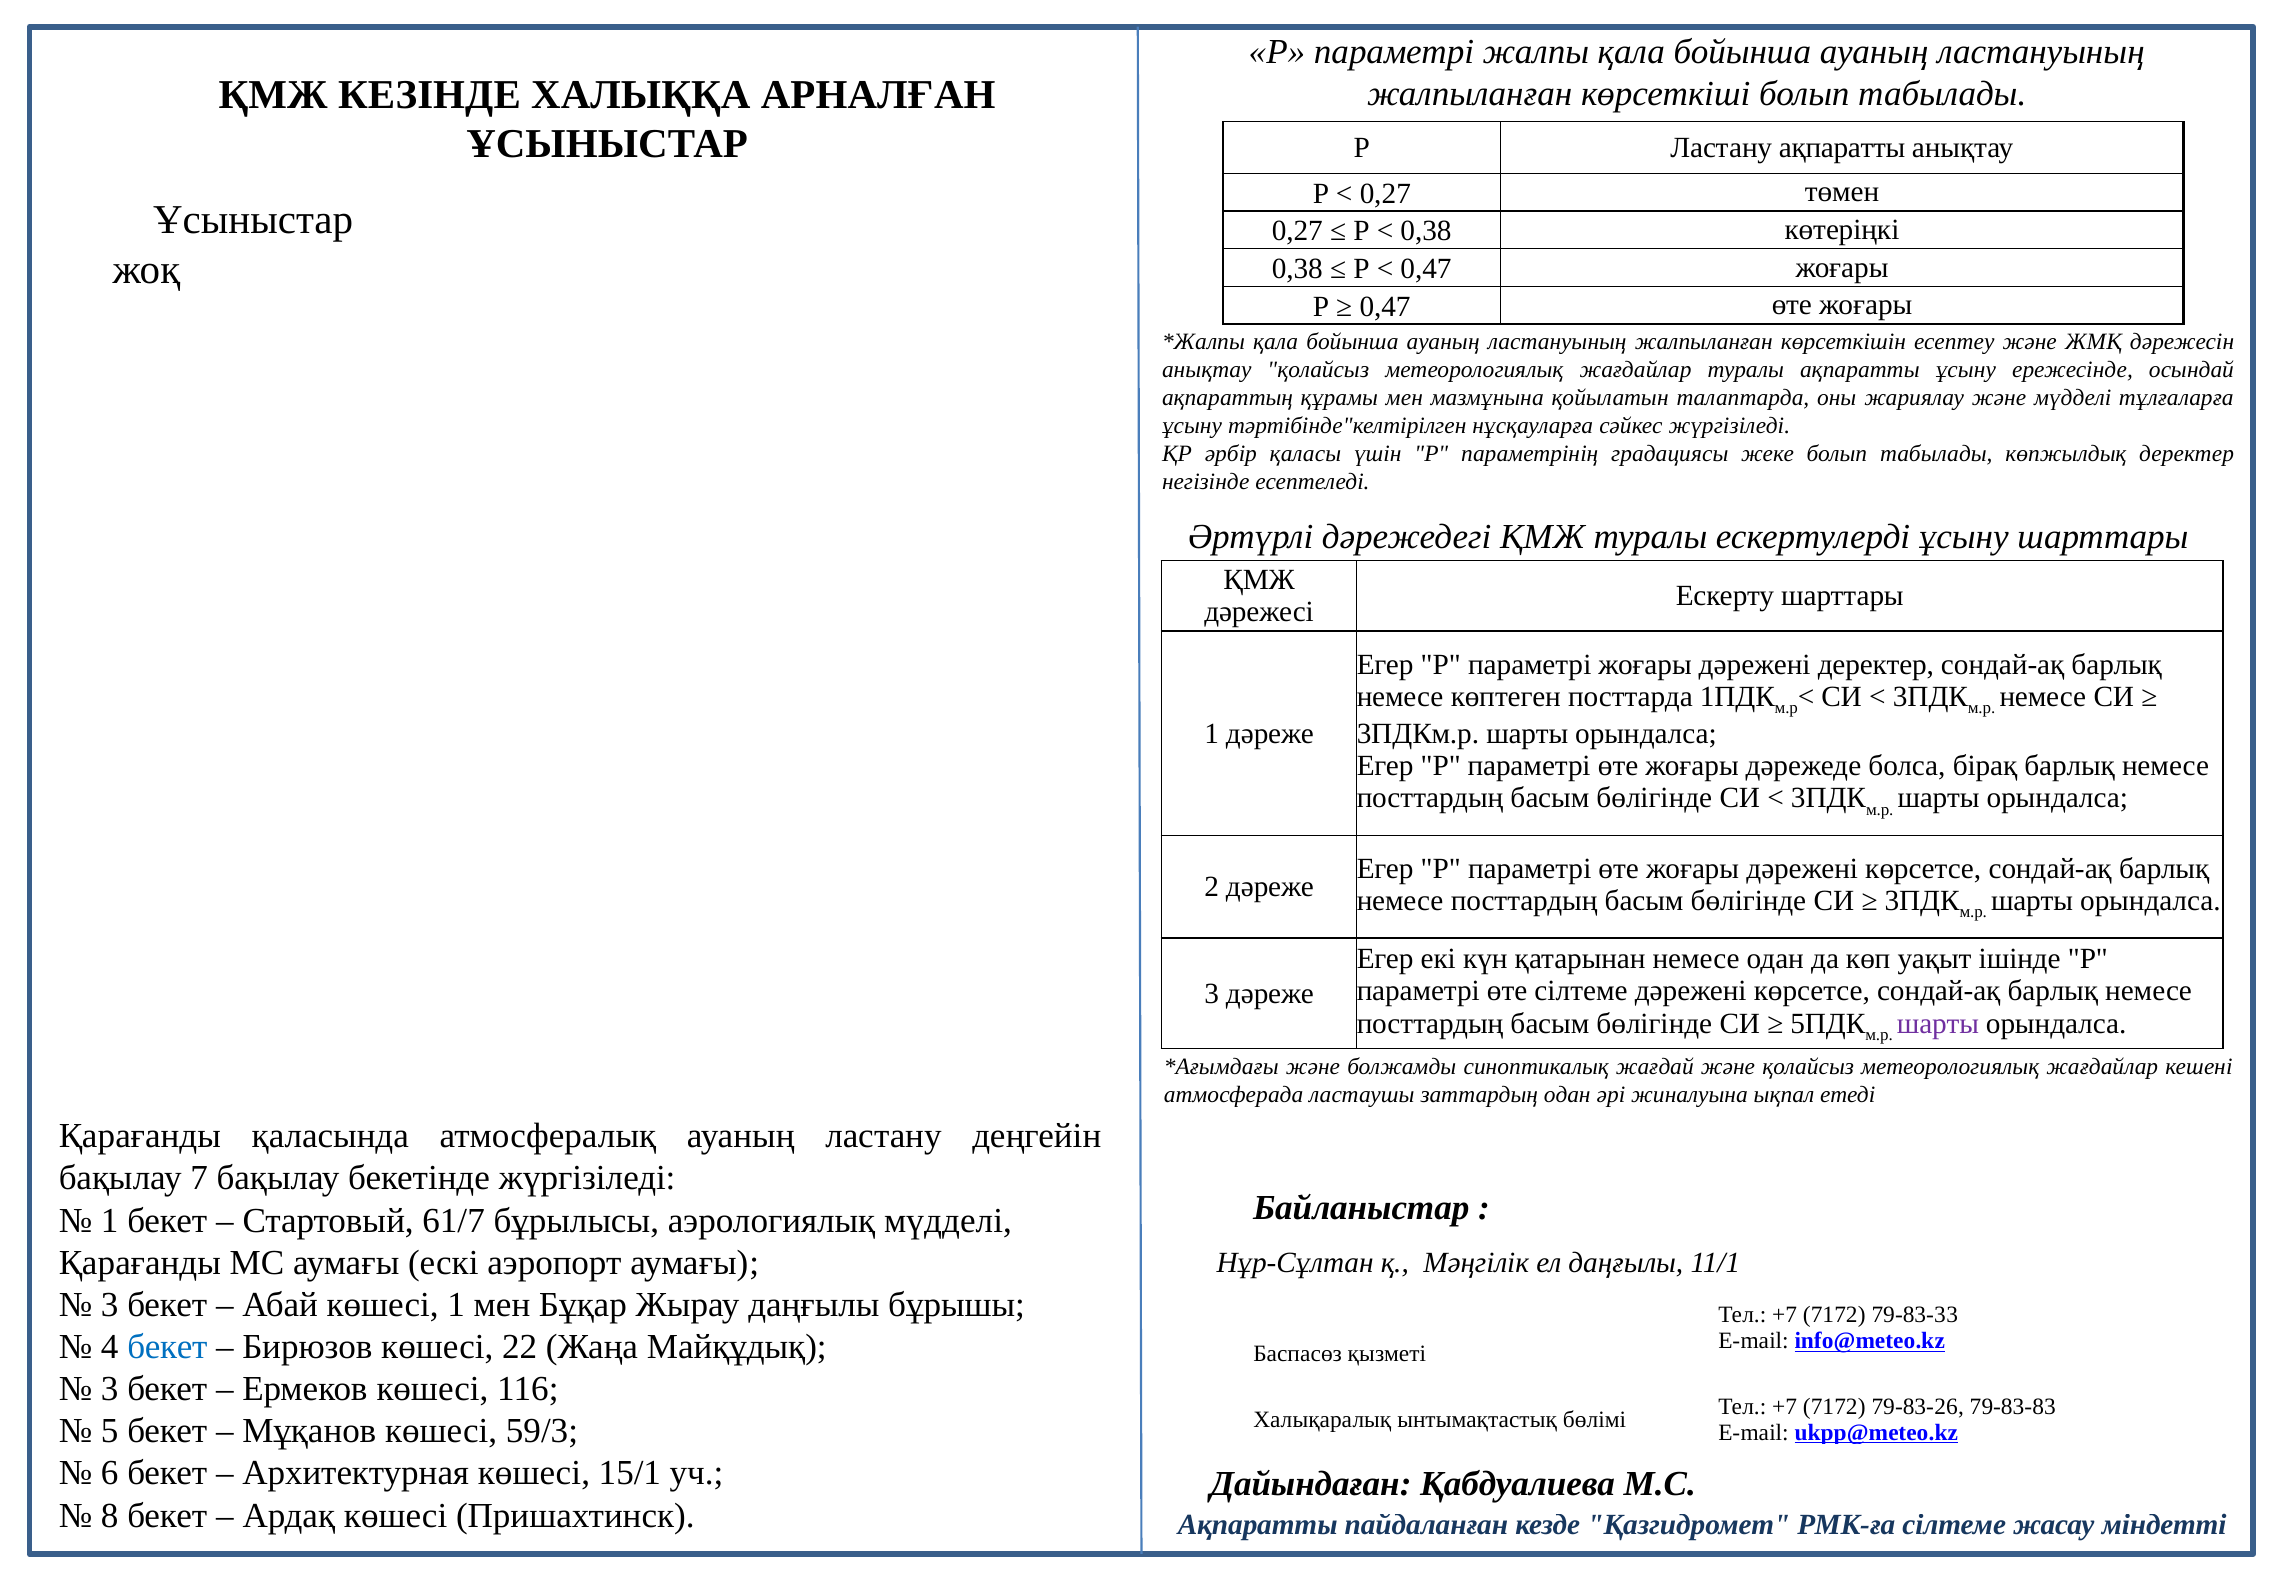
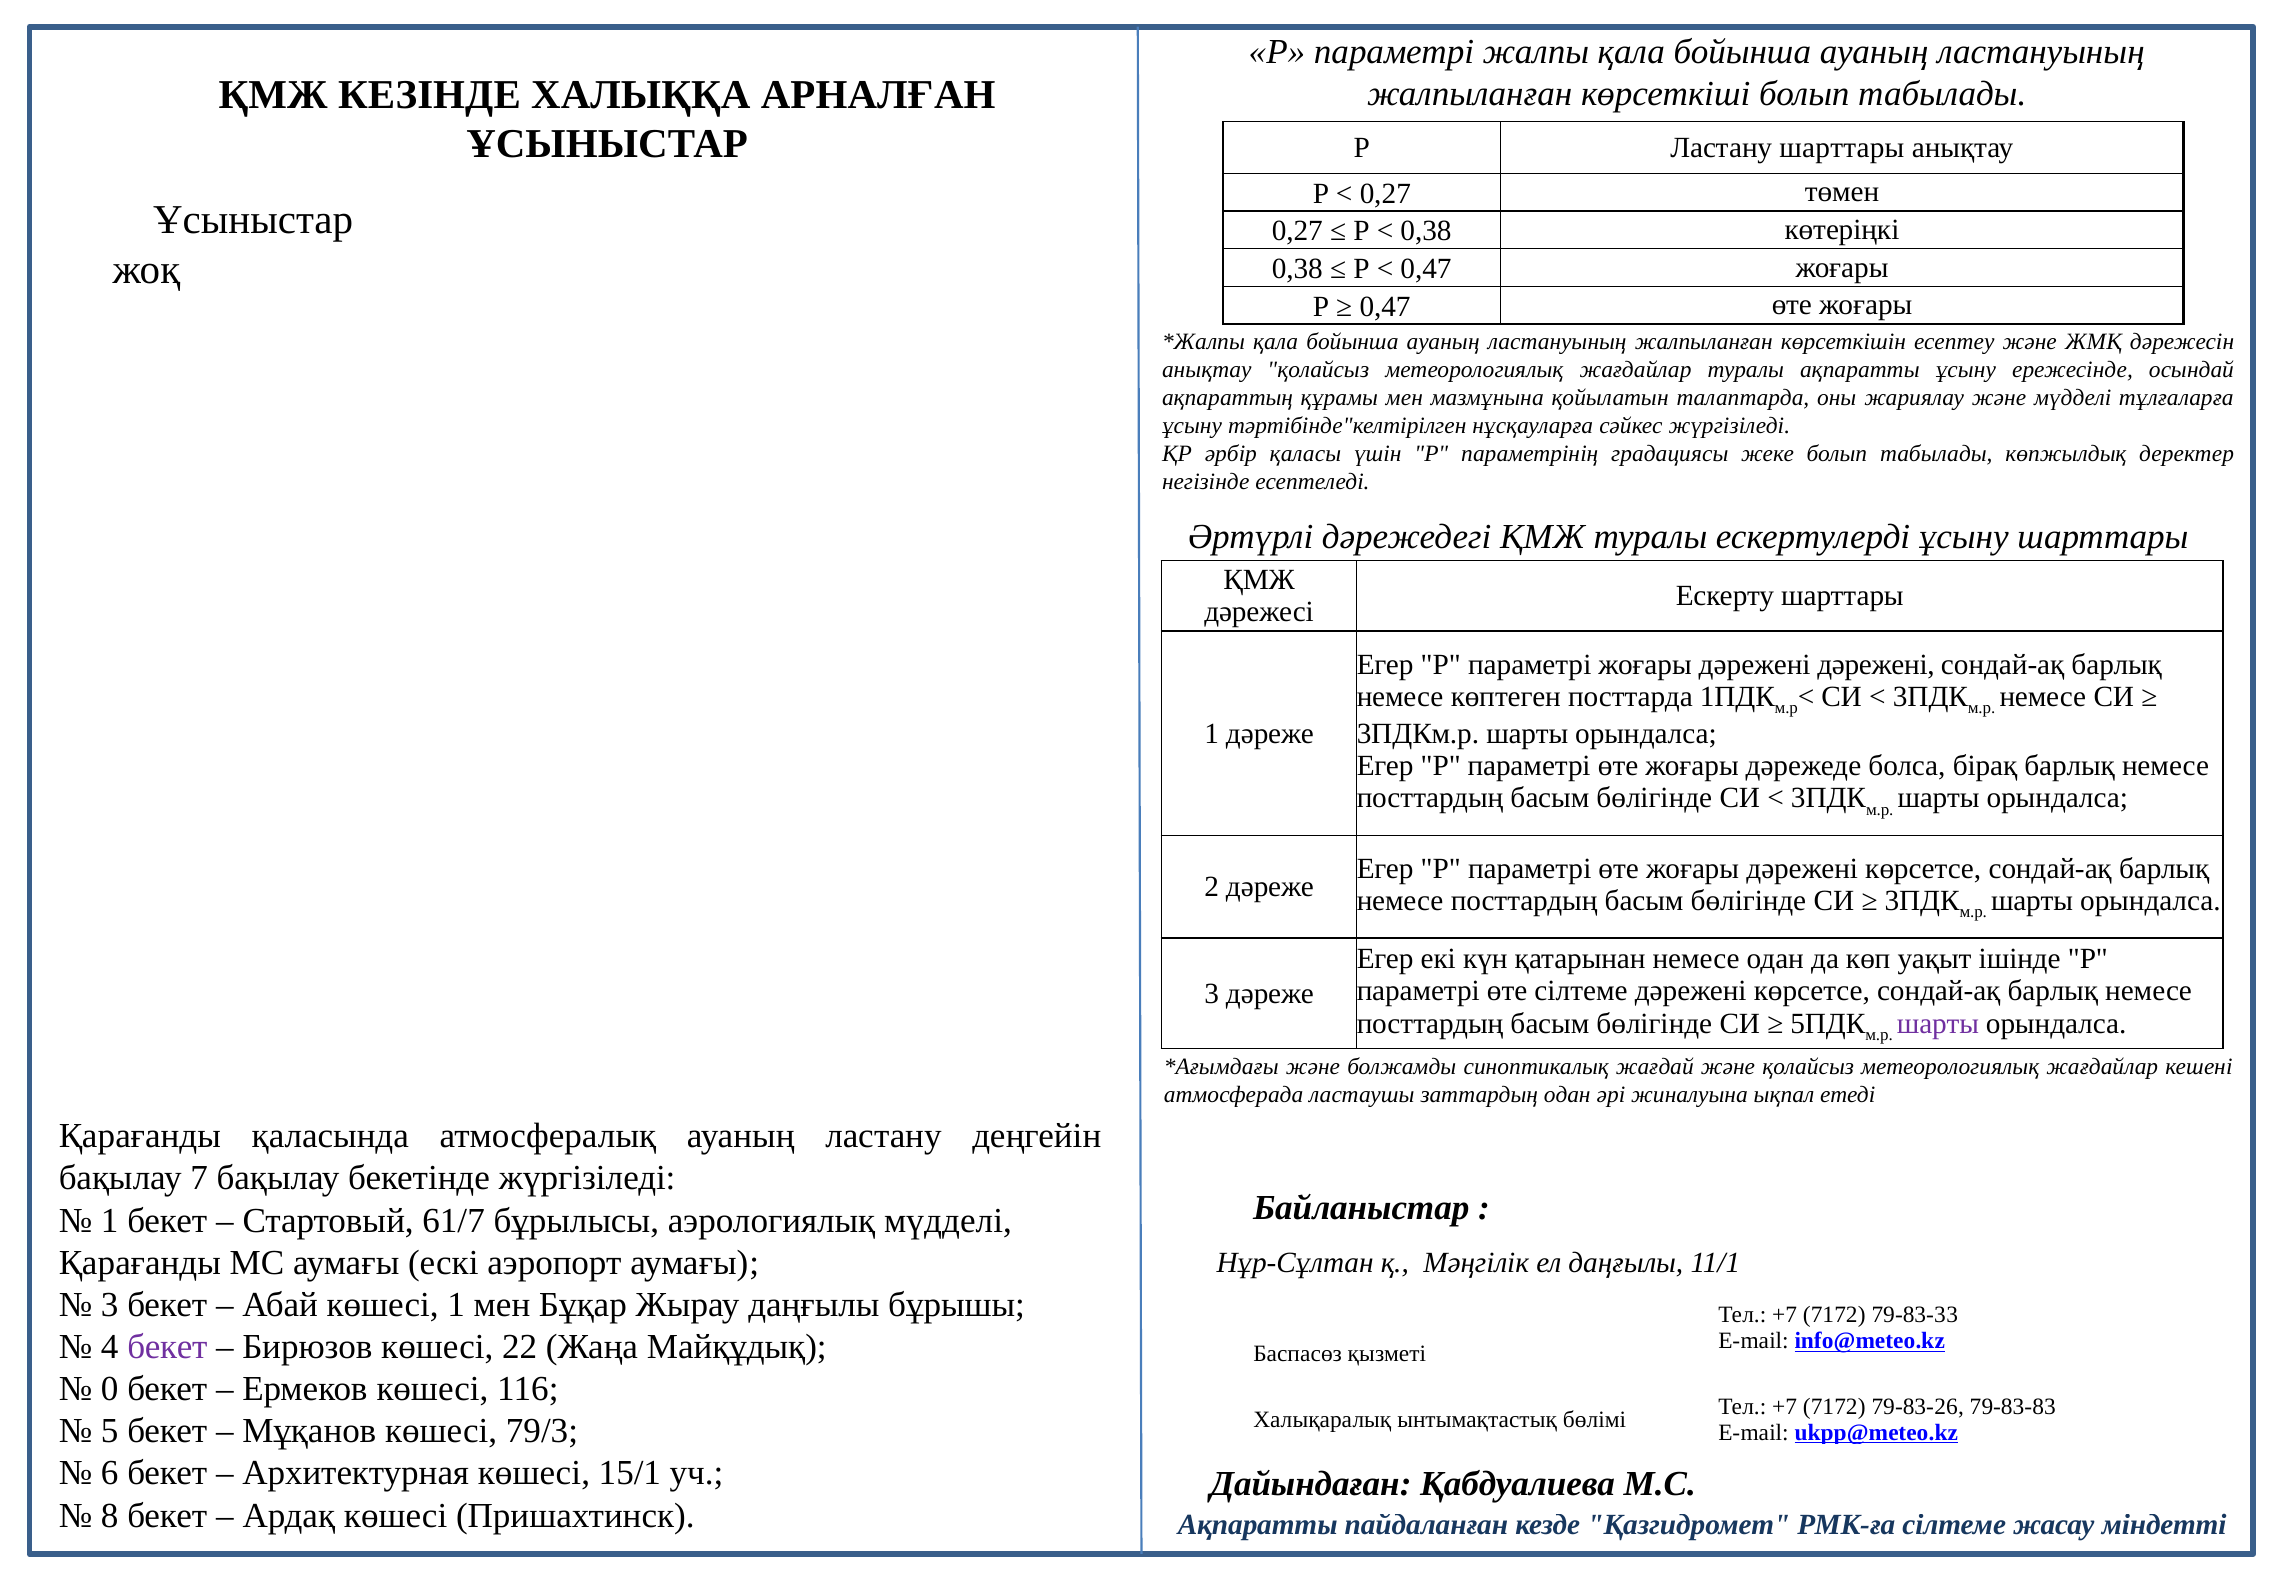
Ластану ақпаратты: ақпаратты -> шарттары
дәрежені деректер: деректер -> дәрежені
бекет at (167, 1347) colour: blue -> purple
3 at (110, 1389): 3 -> 0
59/3: 59/3 -> 79/3
